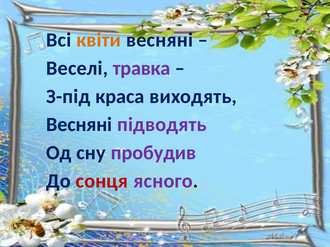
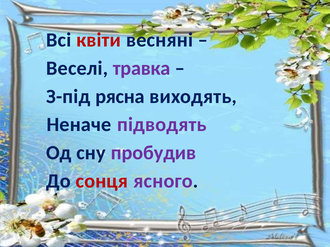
квіти colour: orange -> red
краса: краса -> рясна
Весняні at (79, 125): Весняні -> Неначе
